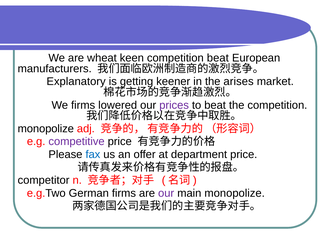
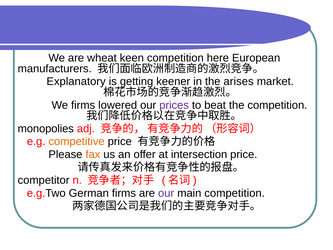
competition beat: beat -> here
monopolize at (46, 129): monopolize -> monopolies
competitive colour: purple -> orange
fax colour: blue -> orange
department: department -> intersection
main monopolize: monopolize -> competition
